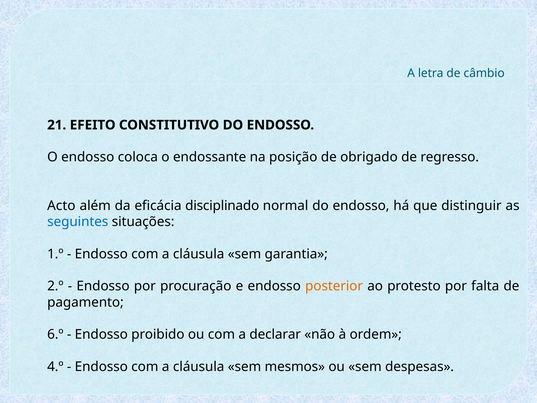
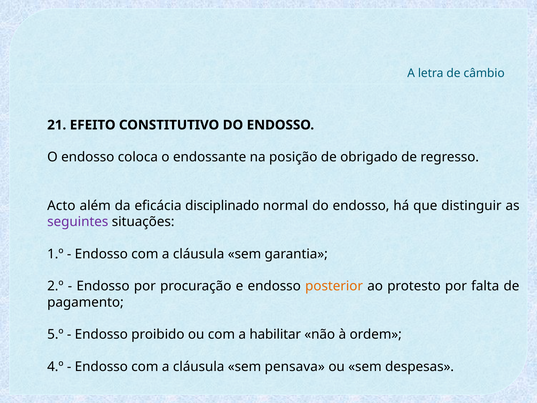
seguintes colour: blue -> purple
6.º: 6.º -> 5.º
declarar: declarar -> habilitar
mesmos: mesmos -> pensava
